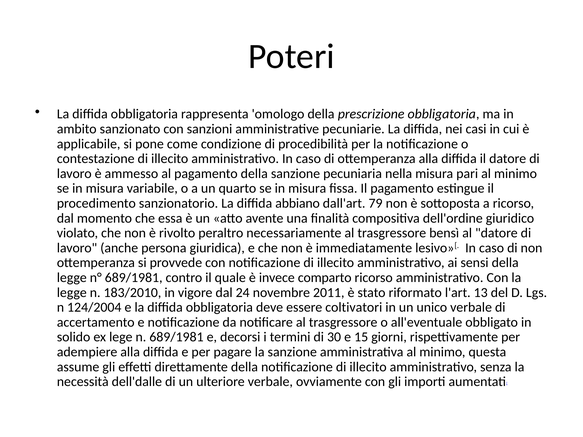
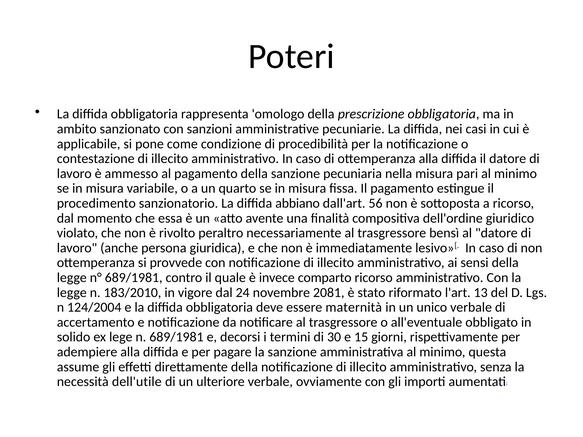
79: 79 -> 56
2011: 2011 -> 2081
coltivatori: coltivatori -> maternità
dell'dalle: dell'dalle -> dell'utile
